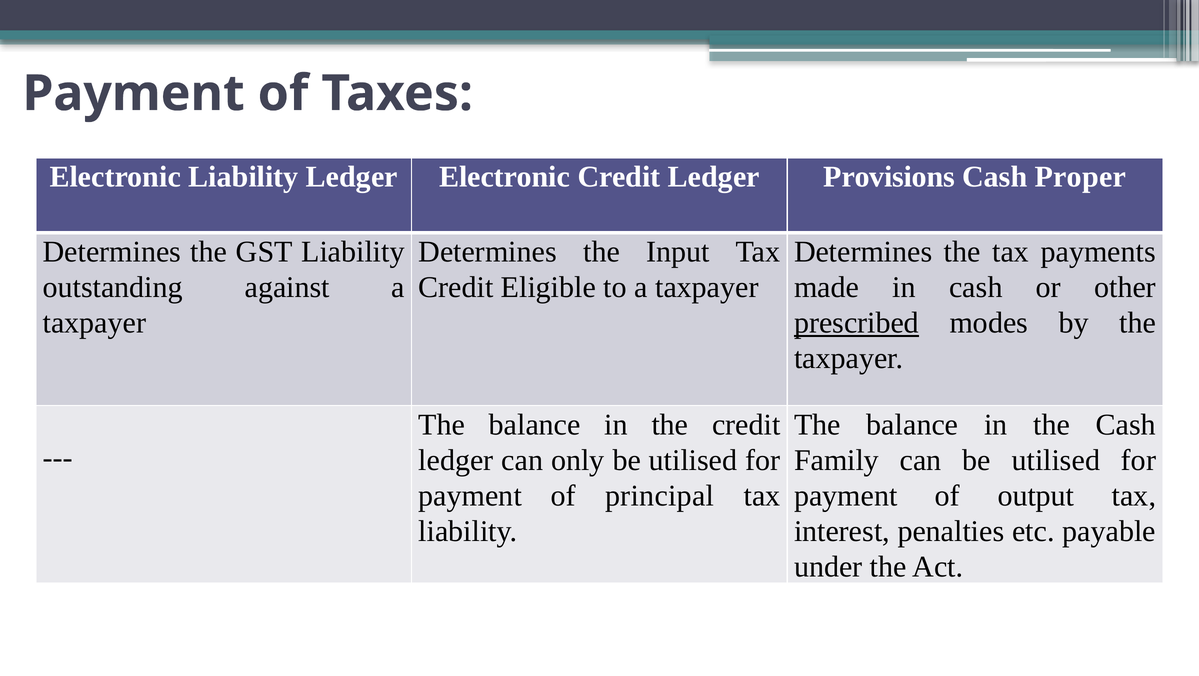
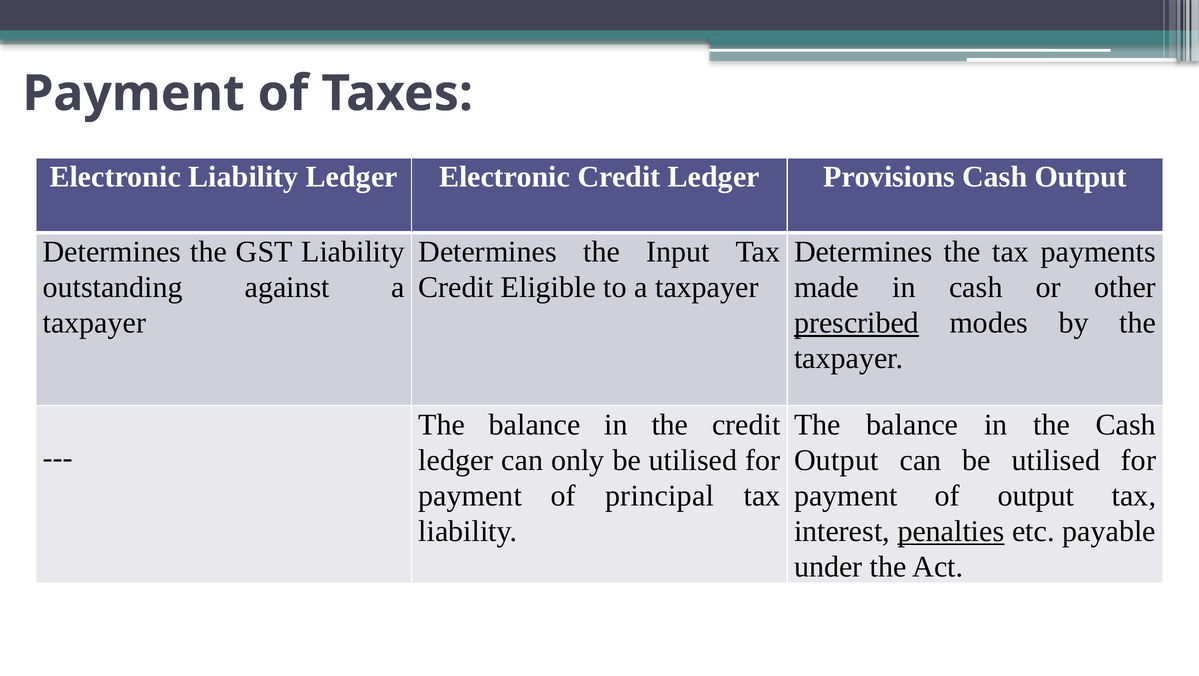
Proper at (1080, 177): Proper -> Output
Family at (836, 460): Family -> Output
penalties underline: none -> present
